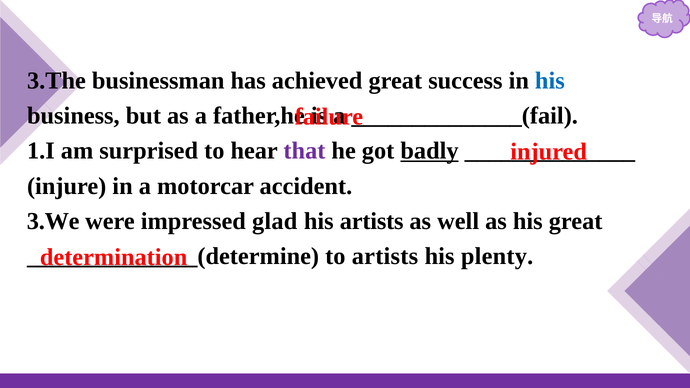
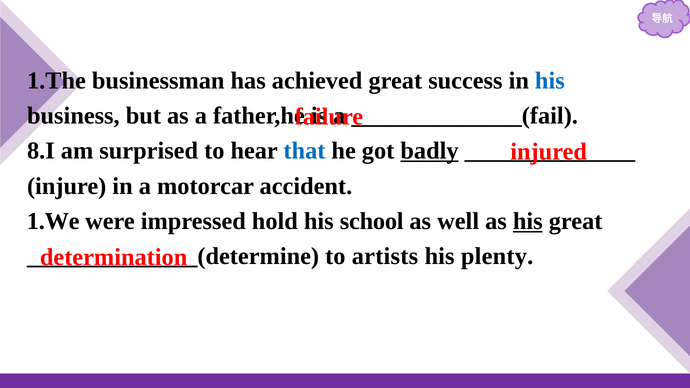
3.The: 3.The -> 1.The
1.I: 1.I -> 8.I
that colour: purple -> blue
3.We: 3.We -> 1.We
glad: glad -> hold
his artists: artists -> school
his at (528, 221) underline: none -> present
